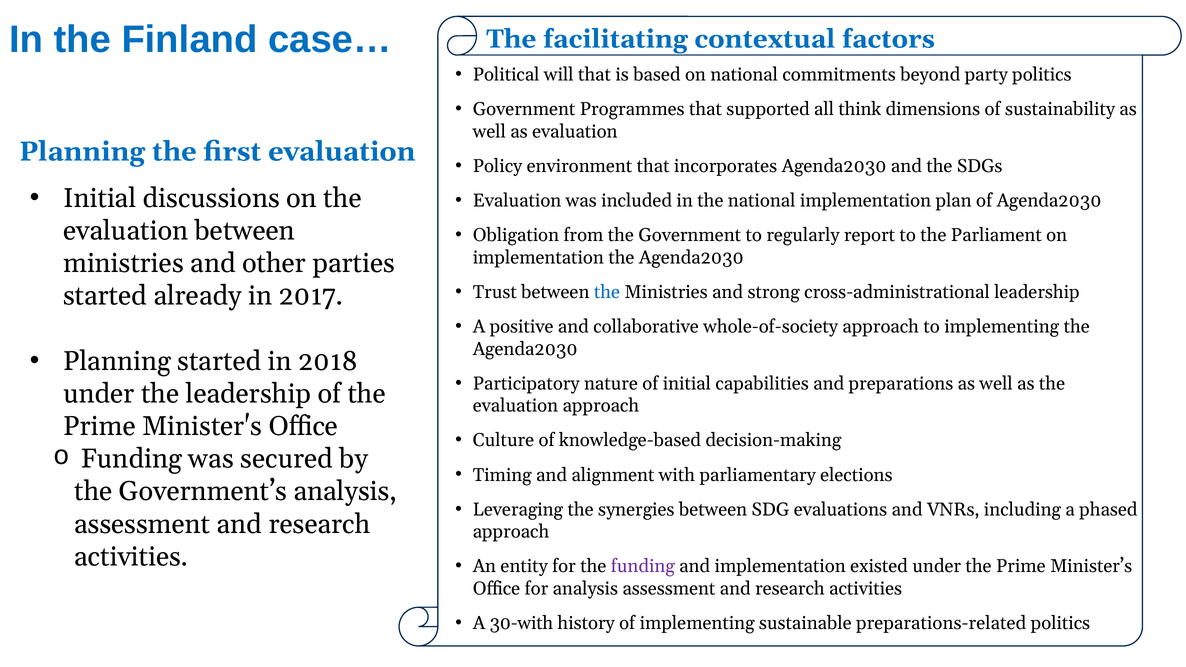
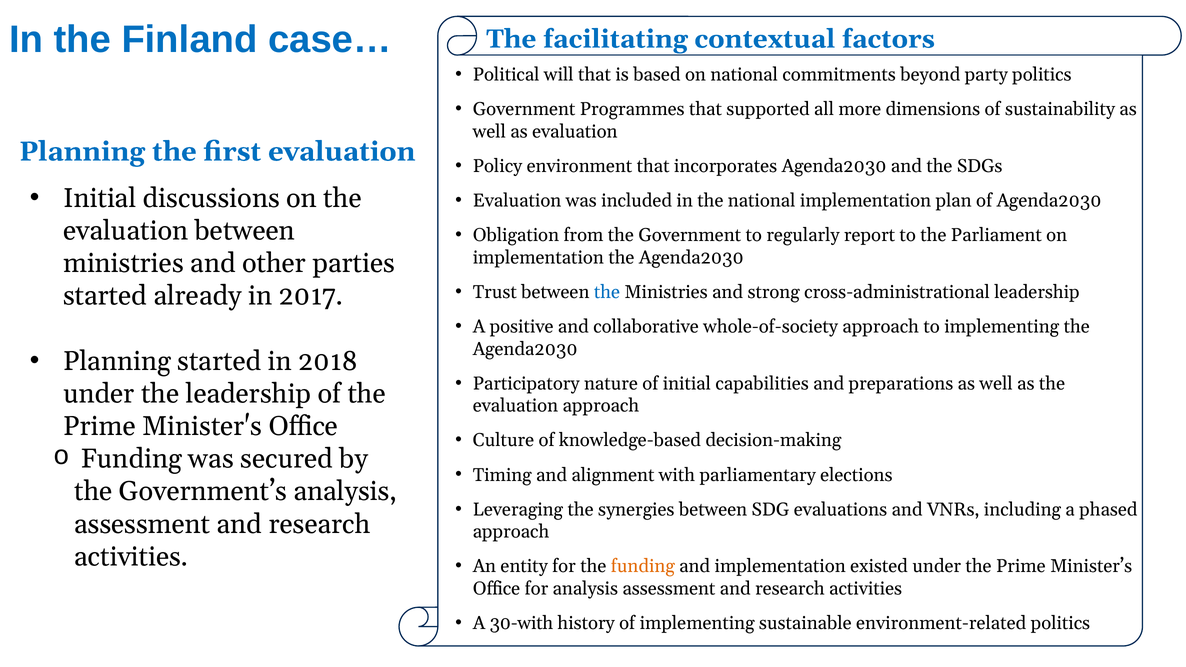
think: think -> more
funding at (643, 566) colour: purple -> orange
preparations-related: preparations-related -> environment-related
